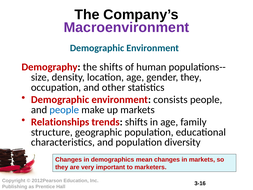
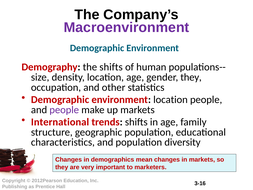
environment consists: consists -> location
people at (64, 110) colour: blue -> purple
Relationships: Relationships -> International
